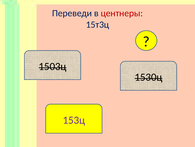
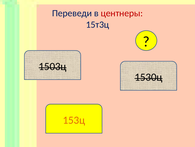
153ц colour: purple -> orange
